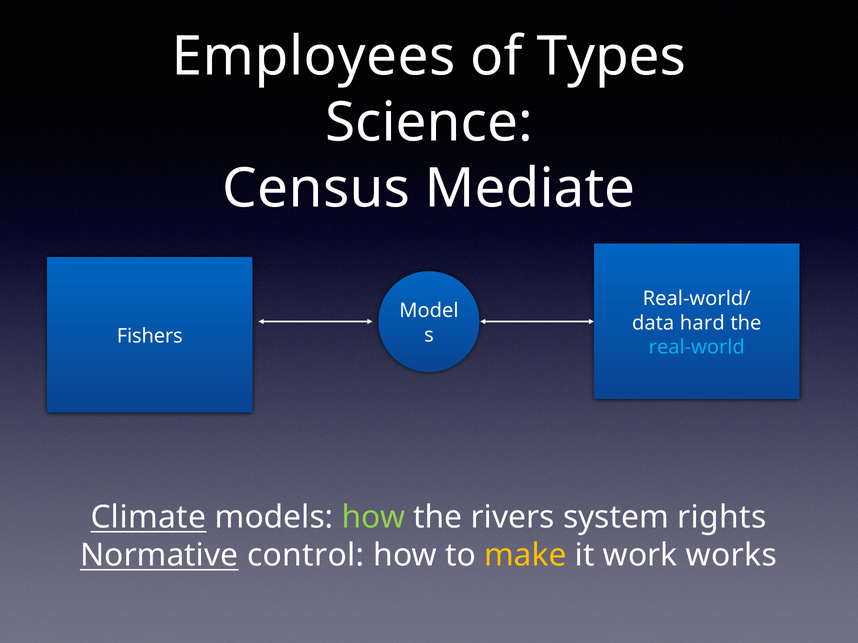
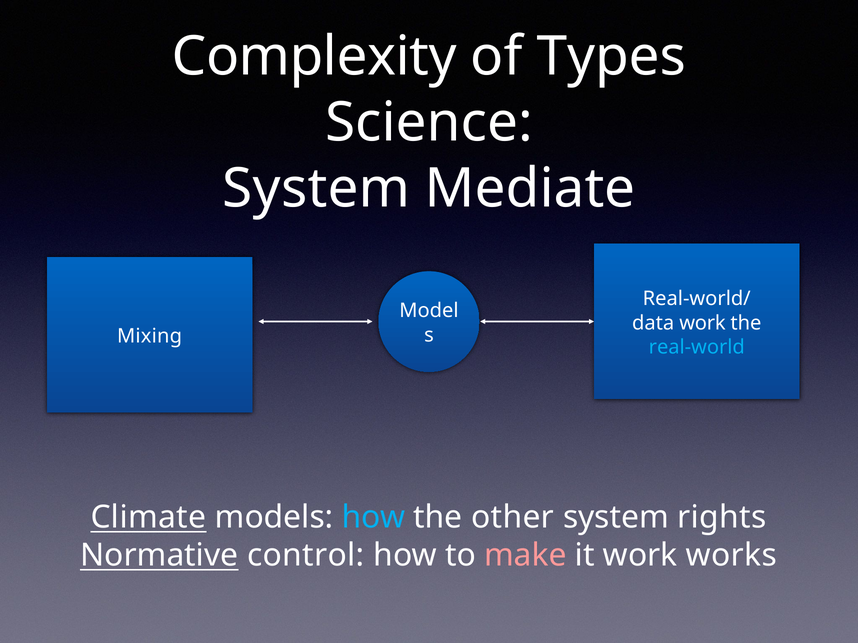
Employees: Employees -> Complexity
Census at (316, 189): Census -> System
data hard: hard -> work
Fishers: Fishers -> Mixing
how at (373, 518) colour: light green -> light blue
rivers: rivers -> other
make colour: yellow -> pink
